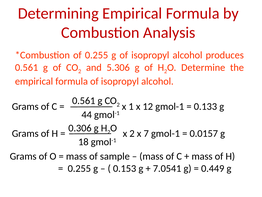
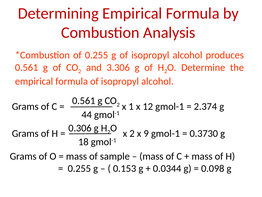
5.306: 5.306 -> 3.306
0.133: 0.133 -> 2.374
7: 7 -> 9
0.0157: 0.0157 -> 0.3730
7.0541: 7.0541 -> 0.0344
0.449: 0.449 -> 0.098
